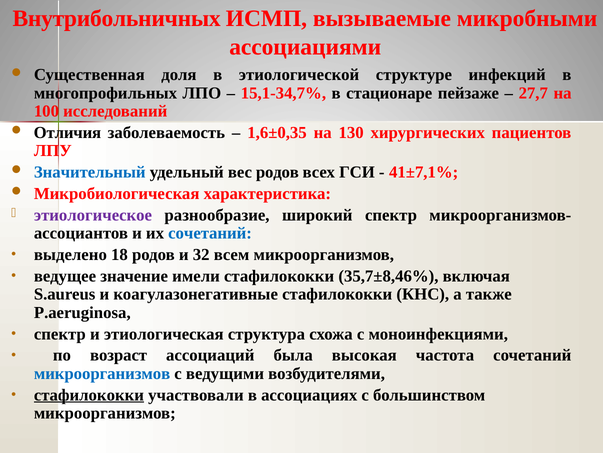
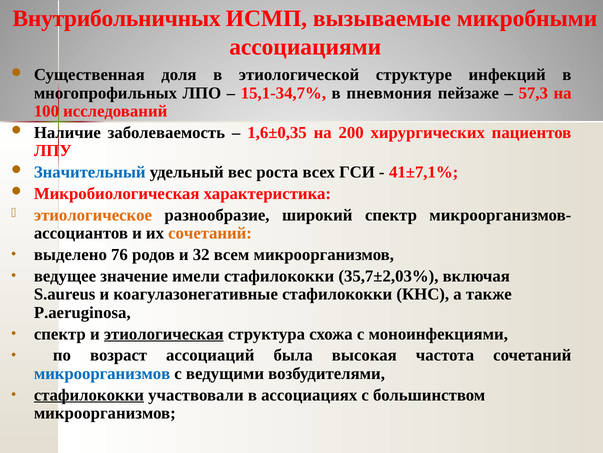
стационаре: стационаре -> пневмония
27,7: 27,7 -> 57,3
Отличия: Отличия -> Наличие
130: 130 -> 200
вес родов: родов -> роста
этиологическое colour: purple -> orange
сочетаний at (210, 233) colour: blue -> orange
18: 18 -> 76
35,7±8,46%: 35,7±8,46% -> 35,7±2,03%
этиологическая underline: none -> present
